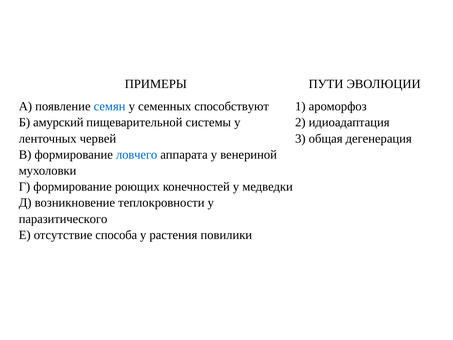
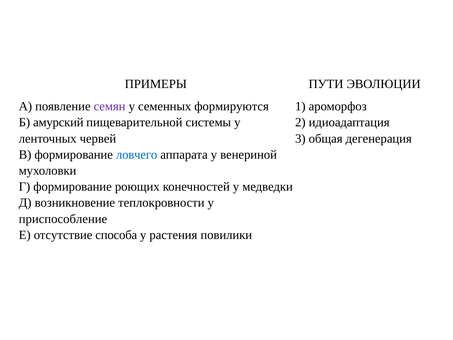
семян colour: blue -> purple
способствуют: способствуют -> формируются
паразитического: паразитического -> приспособление
